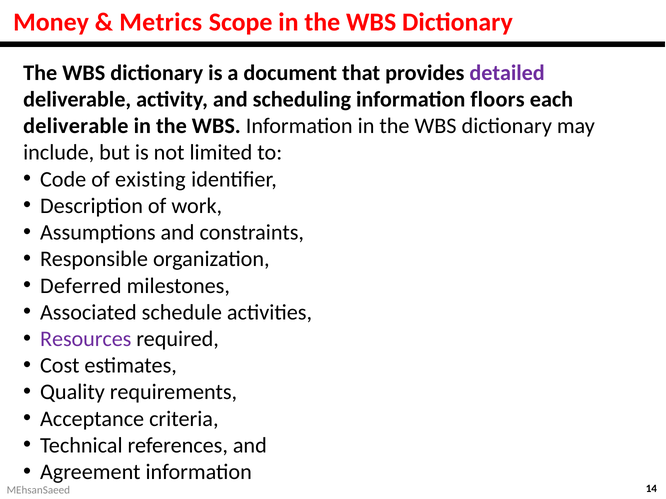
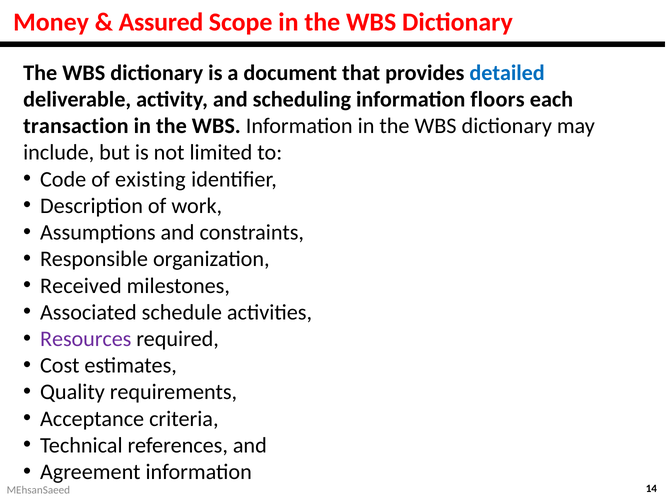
Metrics: Metrics -> Assured
detailed colour: purple -> blue
deliverable at (76, 126): deliverable -> transaction
Deferred: Deferred -> Received
